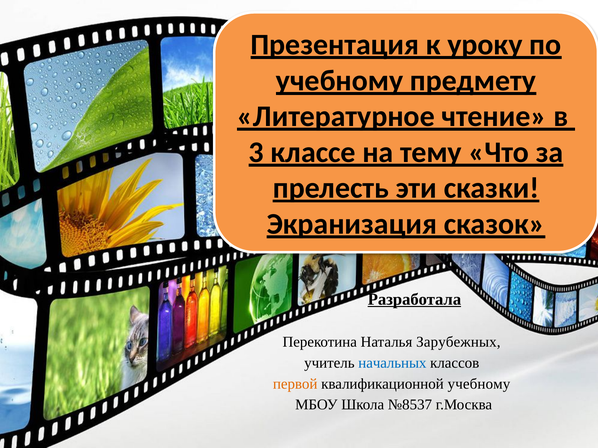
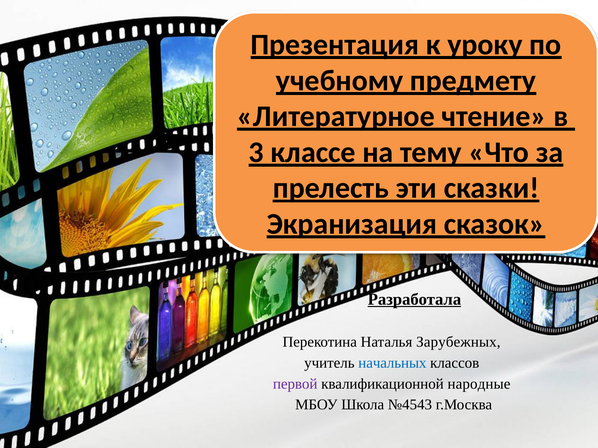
первой colour: orange -> purple
квалификационной учебному: учебному -> народные
№8537: №8537 -> №4543
